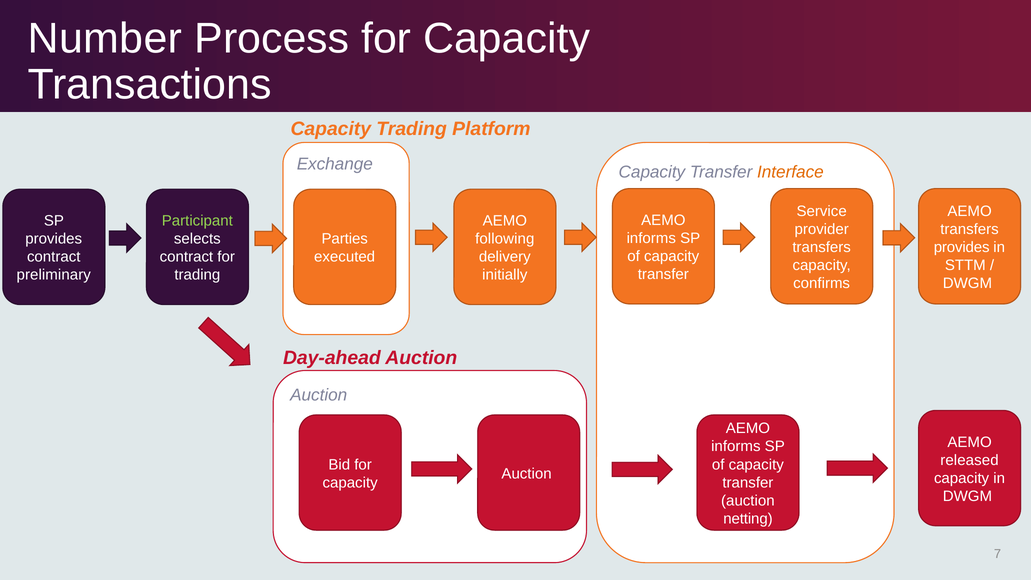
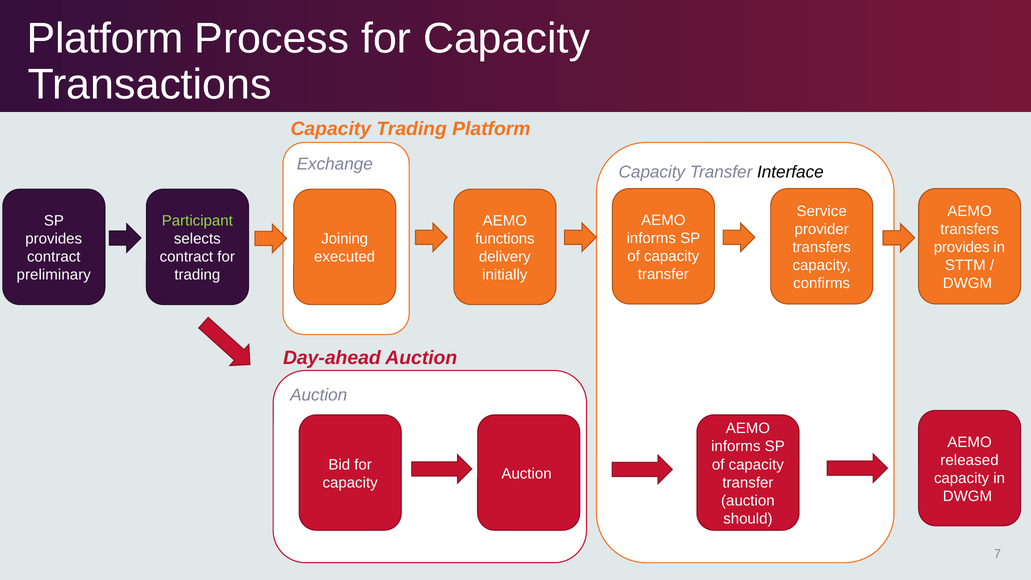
Number at (105, 38): Number -> Platform
Interface colour: orange -> black
Parties: Parties -> Joining
following: following -> functions
netting: netting -> should
